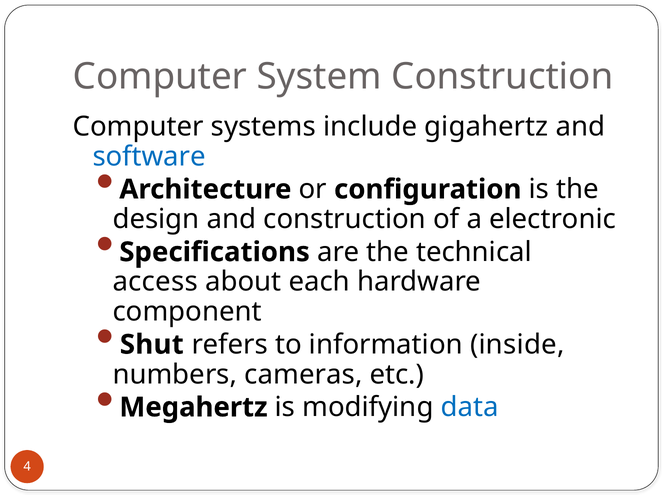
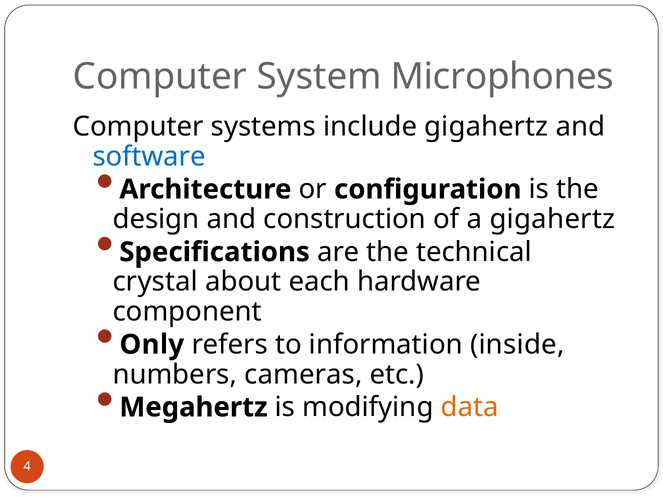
System Construction: Construction -> Microphones
a electronic: electronic -> gigahertz
access: access -> crystal
Shut: Shut -> Only
data colour: blue -> orange
